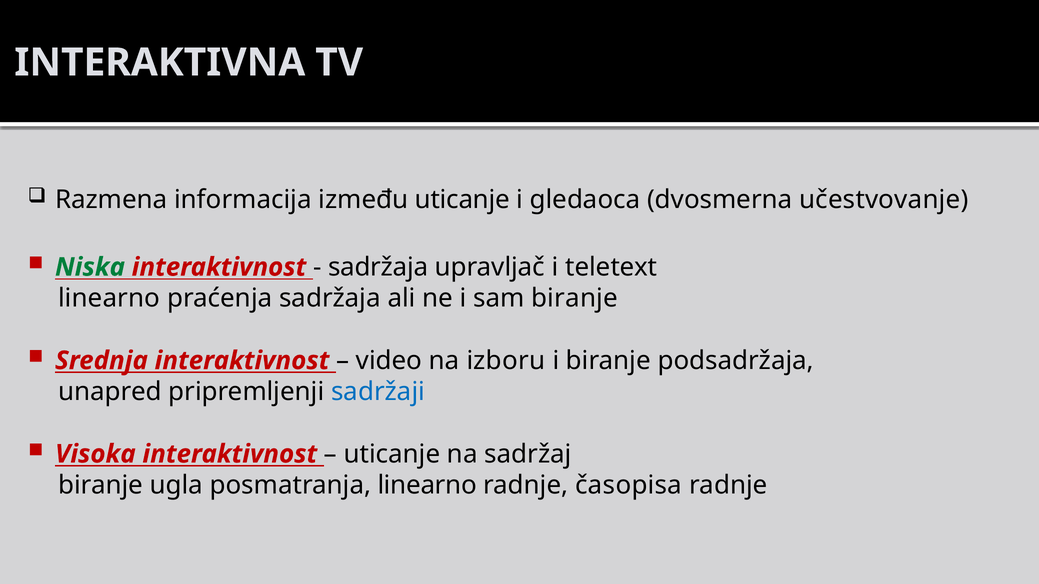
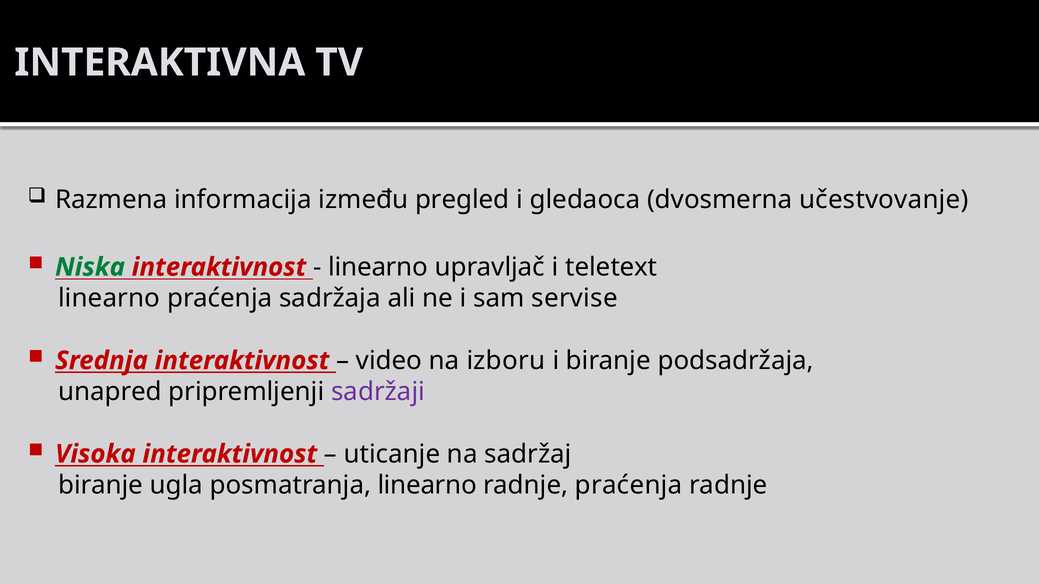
između uticanje: uticanje -> pregled
sadržaja at (378, 267): sadržaja -> linearno
sam biranje: biranje -> servise
sadržaji colour: blue -> purple
radnje časopisa: časopisa -> praćenja
